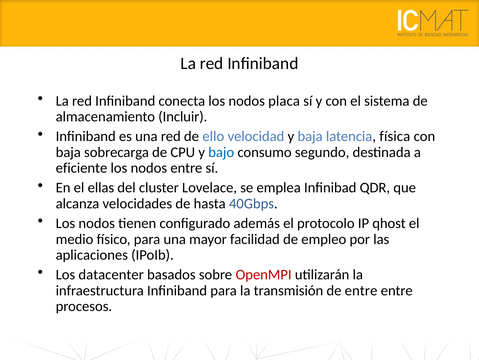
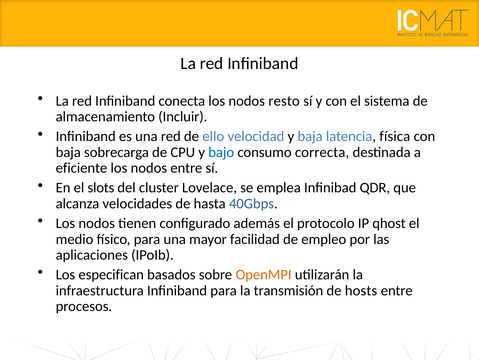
placa: placa -> resto
segundo: segundo -> correcta
ellas: ellas -> slots
datacenter: datacenter -> especifican
OpenMPI colour: red -> orange
de entre: entre -> hosts
